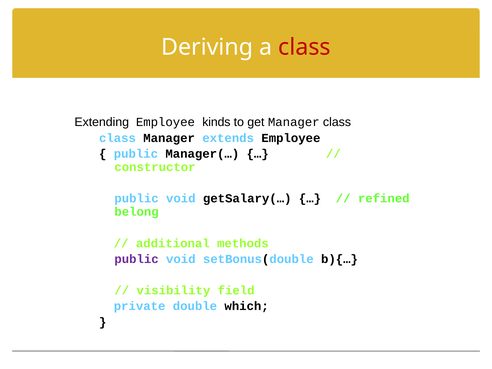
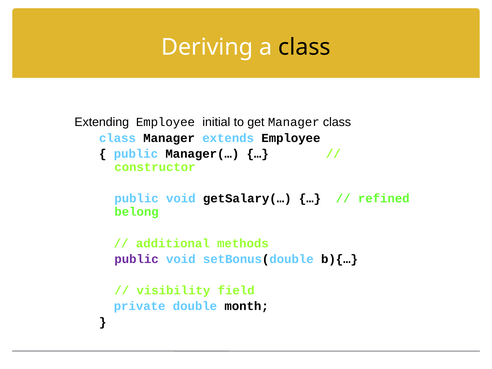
class at (304, 47) colour: red -> black
kinds: kinds -> initial
which: which -> month
